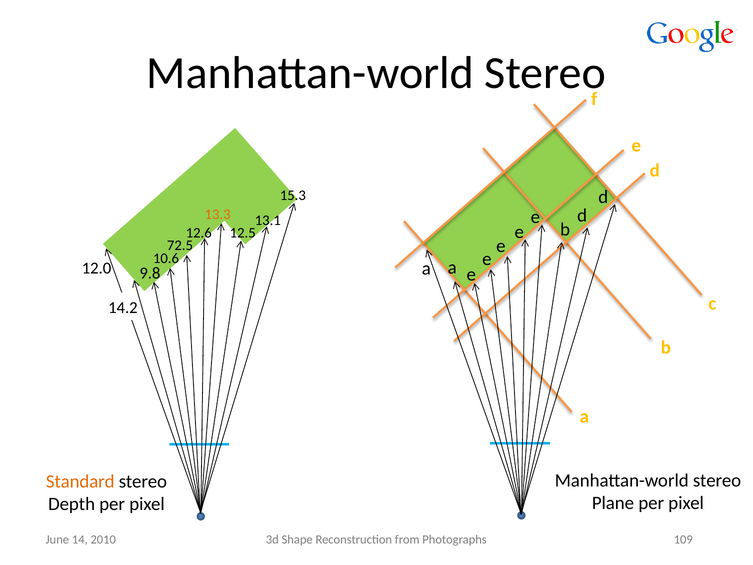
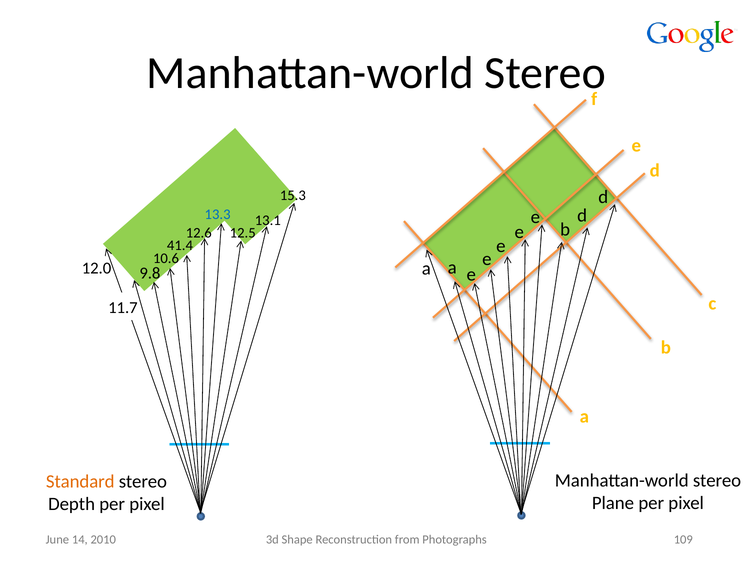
13.3 colour: orange -> blue
72.5: 72.5 -> 41.4
14.2: 14.2 -> 11.7
